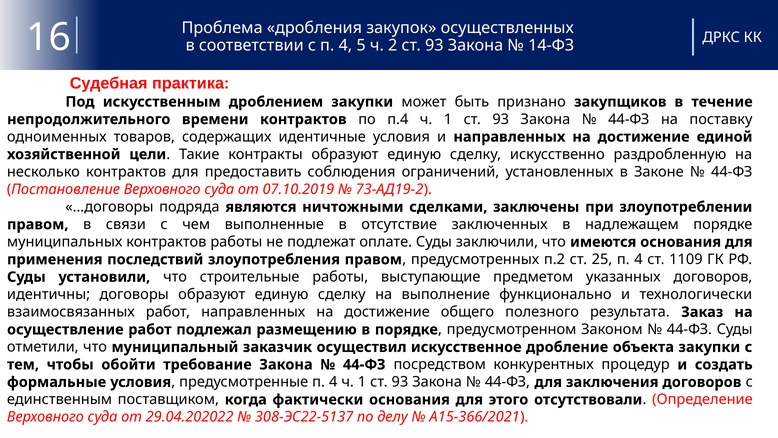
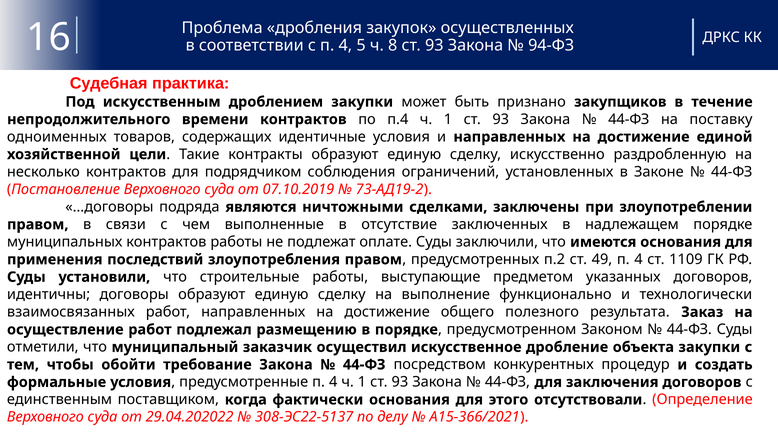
2: 2 -> 8
14-ФЗ: 14-ФЗ -> 94-ФЗ
предоставить: предоставить -> подрядчиком
25: 25 -> 49
